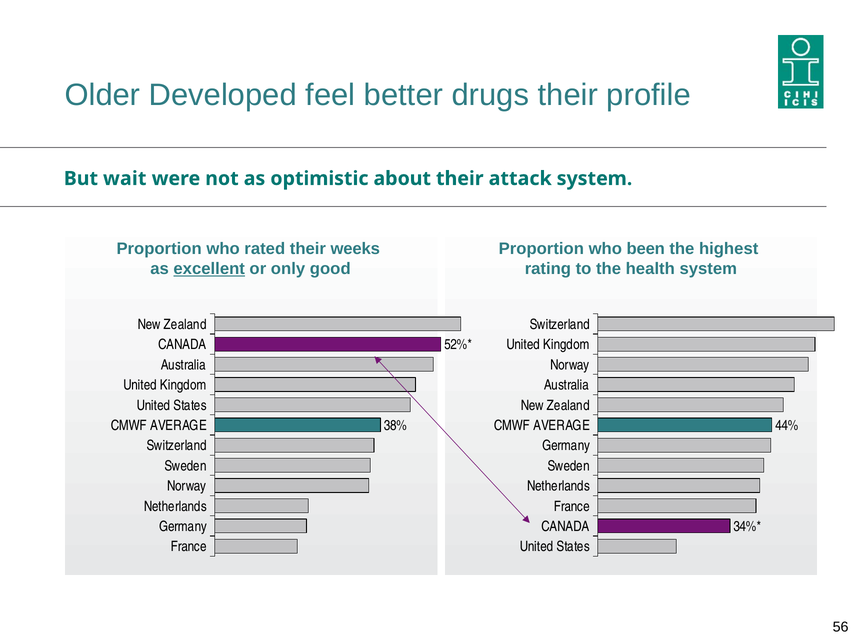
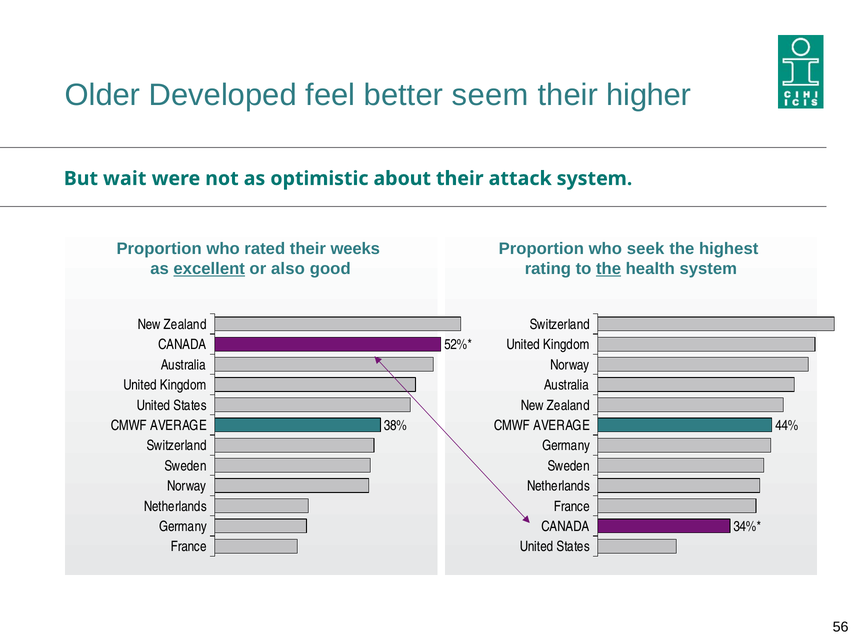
drugs: drugs -> seem
profile: profile -> higher
been: been -> seek
only: only -> also
the at (609, 269) underline: none -> present
